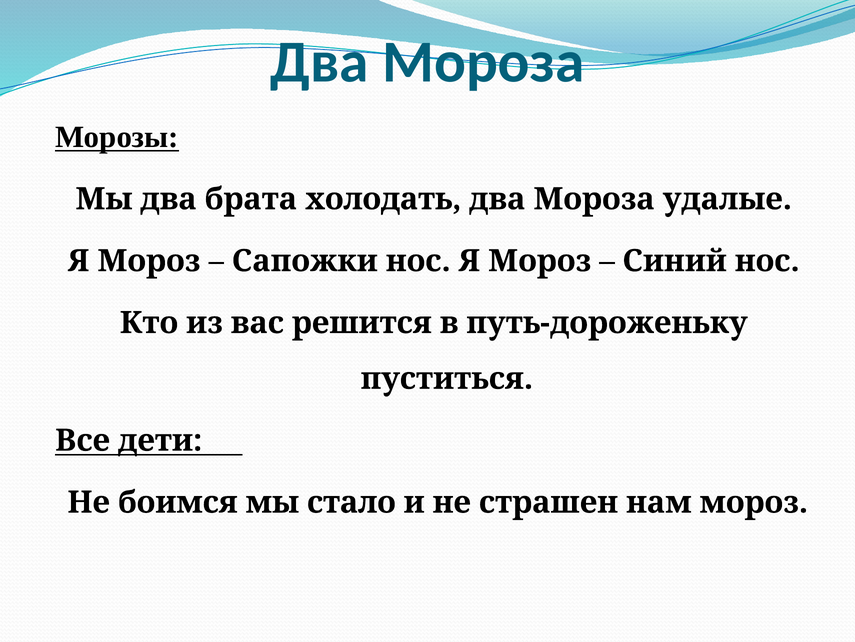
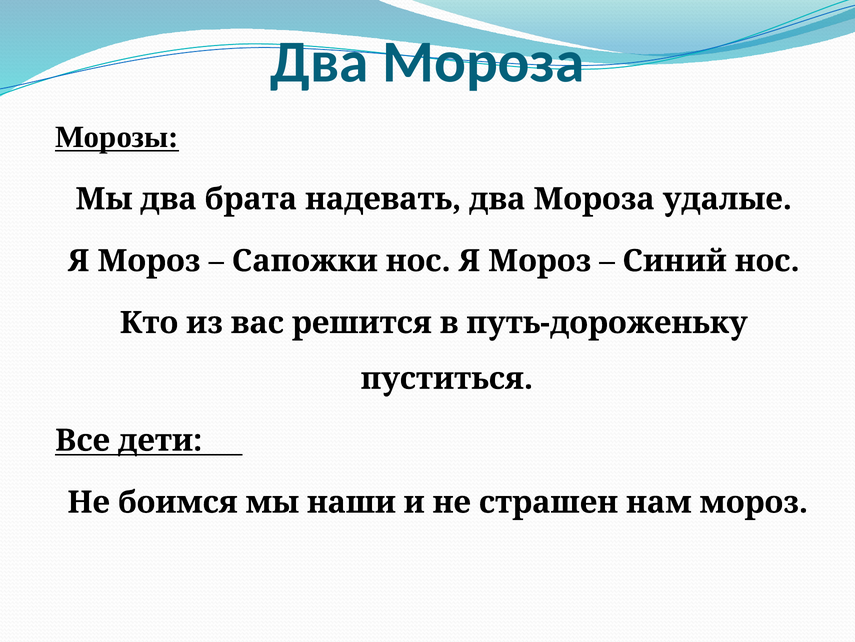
холодать: холодать -> надевать
стало: стало -> наши
